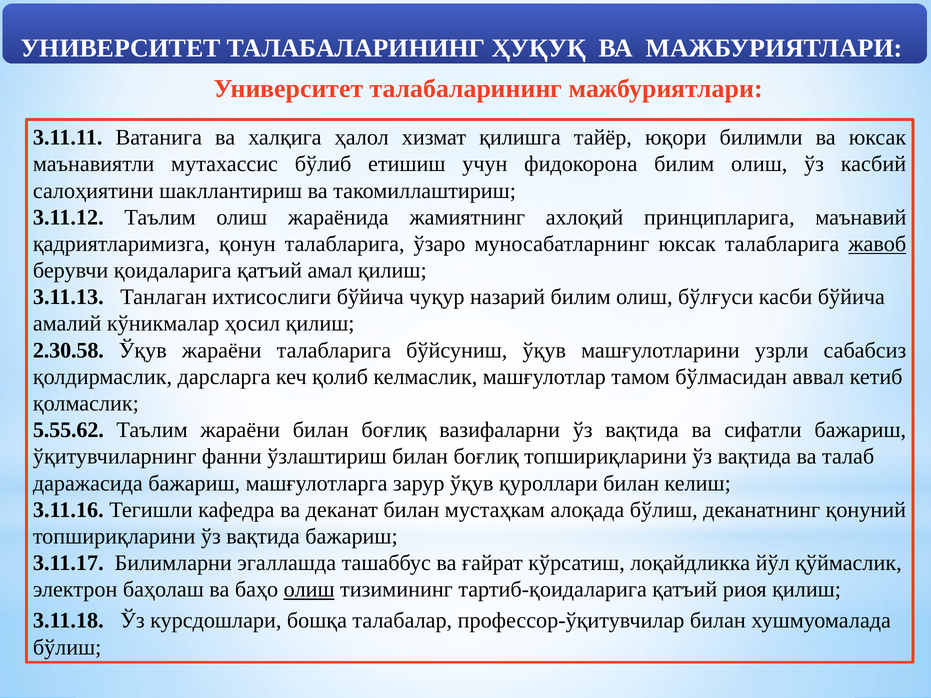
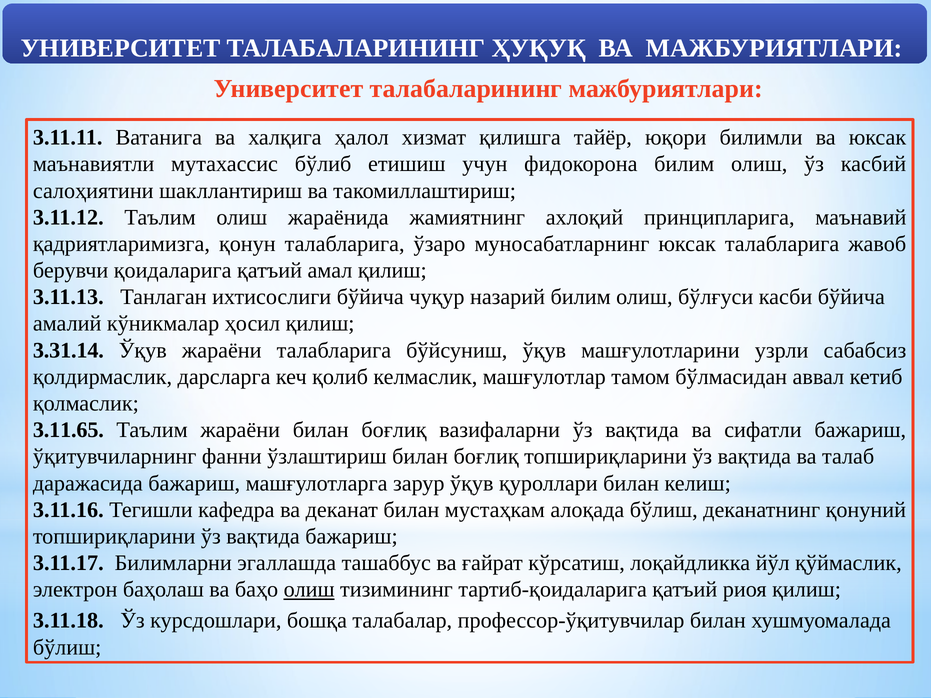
жавоб underline: present -> none
2.30.58: 2.30.58 -> 3.31.14
5.55.62: 5.55.62 -> 3.11.65
